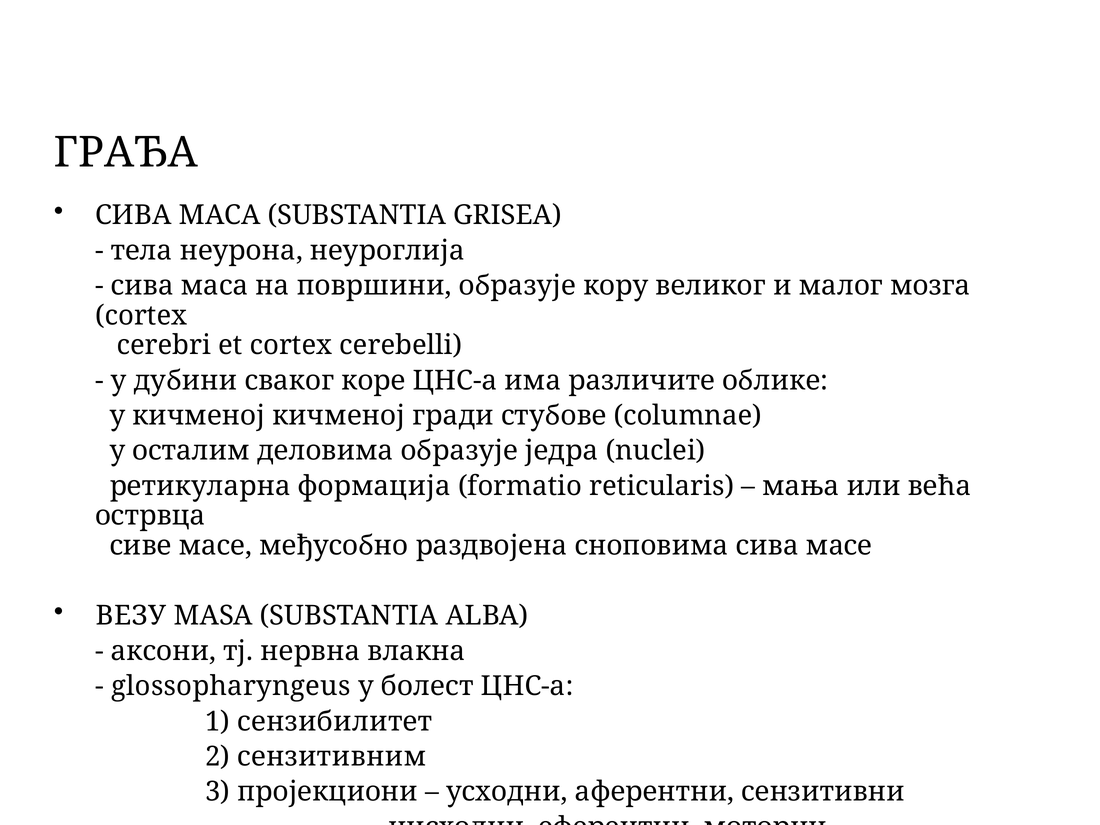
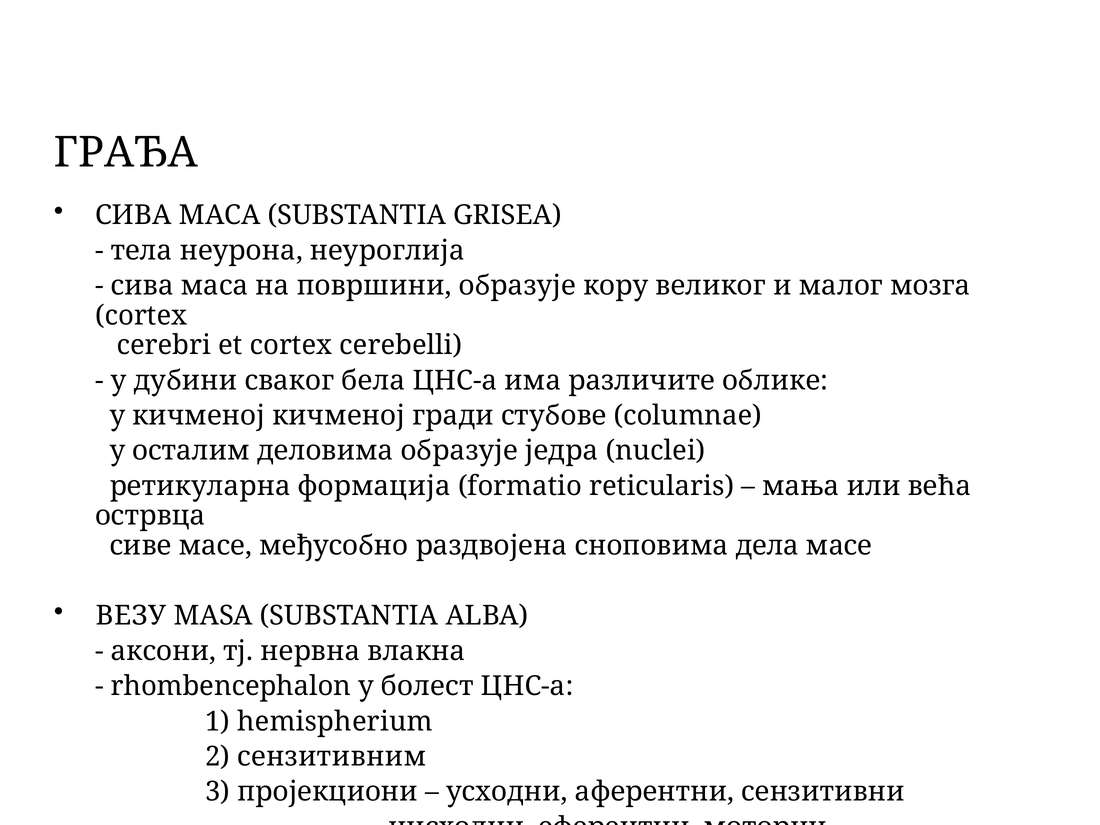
коре: коре -> бела
сноповима сива: сива -> дела
glossopharyngeus: glossopharyngeus -> rhombencephalon
сензибилитет: сензибилитет -> hemispherium
